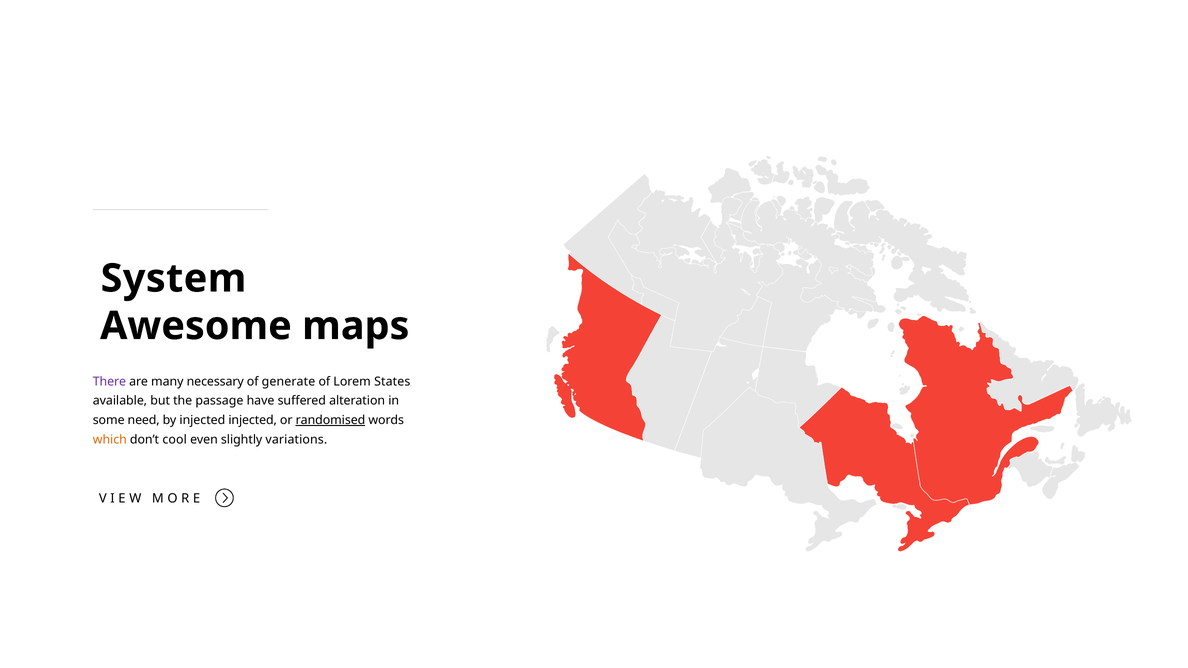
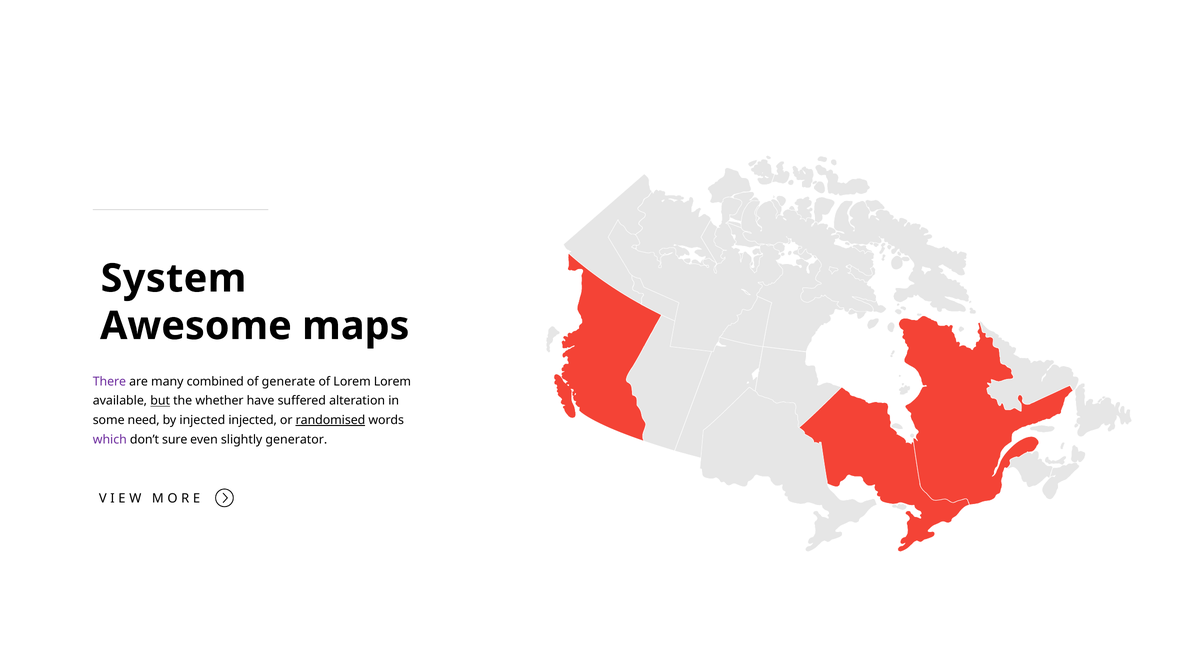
necessary: necessary -> combined
Lorem States: States -> Lorem
but underline: none -> present
passage: passage -> whether
which colour: orange -> purple
cool: cool -> sure
variations: variations -> generator
